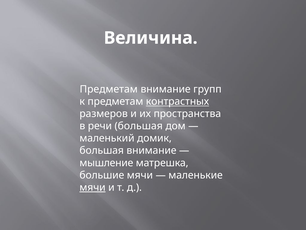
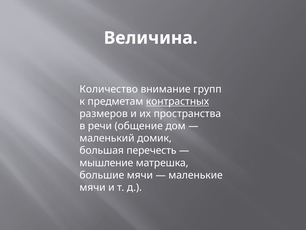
Предметам at (109, 89): Предметам -> Количество
речи большая: большая -> общение
большая внимание: внимание -> перечесть
мячи at (93, 187) underline: present -> none
